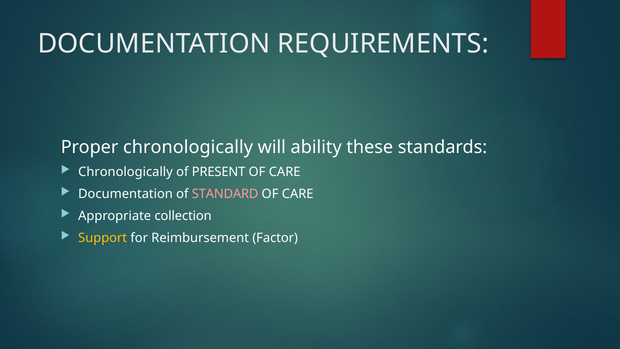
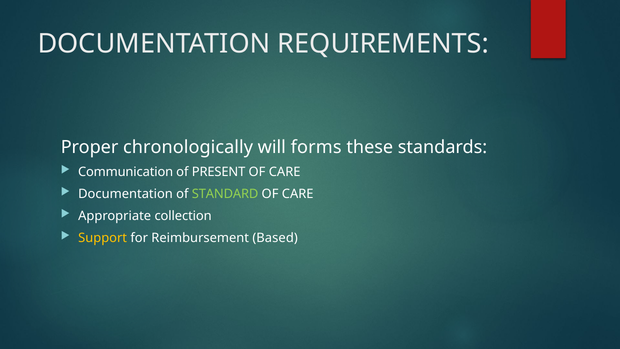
ability: ability -> forms
Chronologically at (126, 172): Chronologically -> Communication
STANDARD colour: pink -> light green
Factor: Factor -> Based
